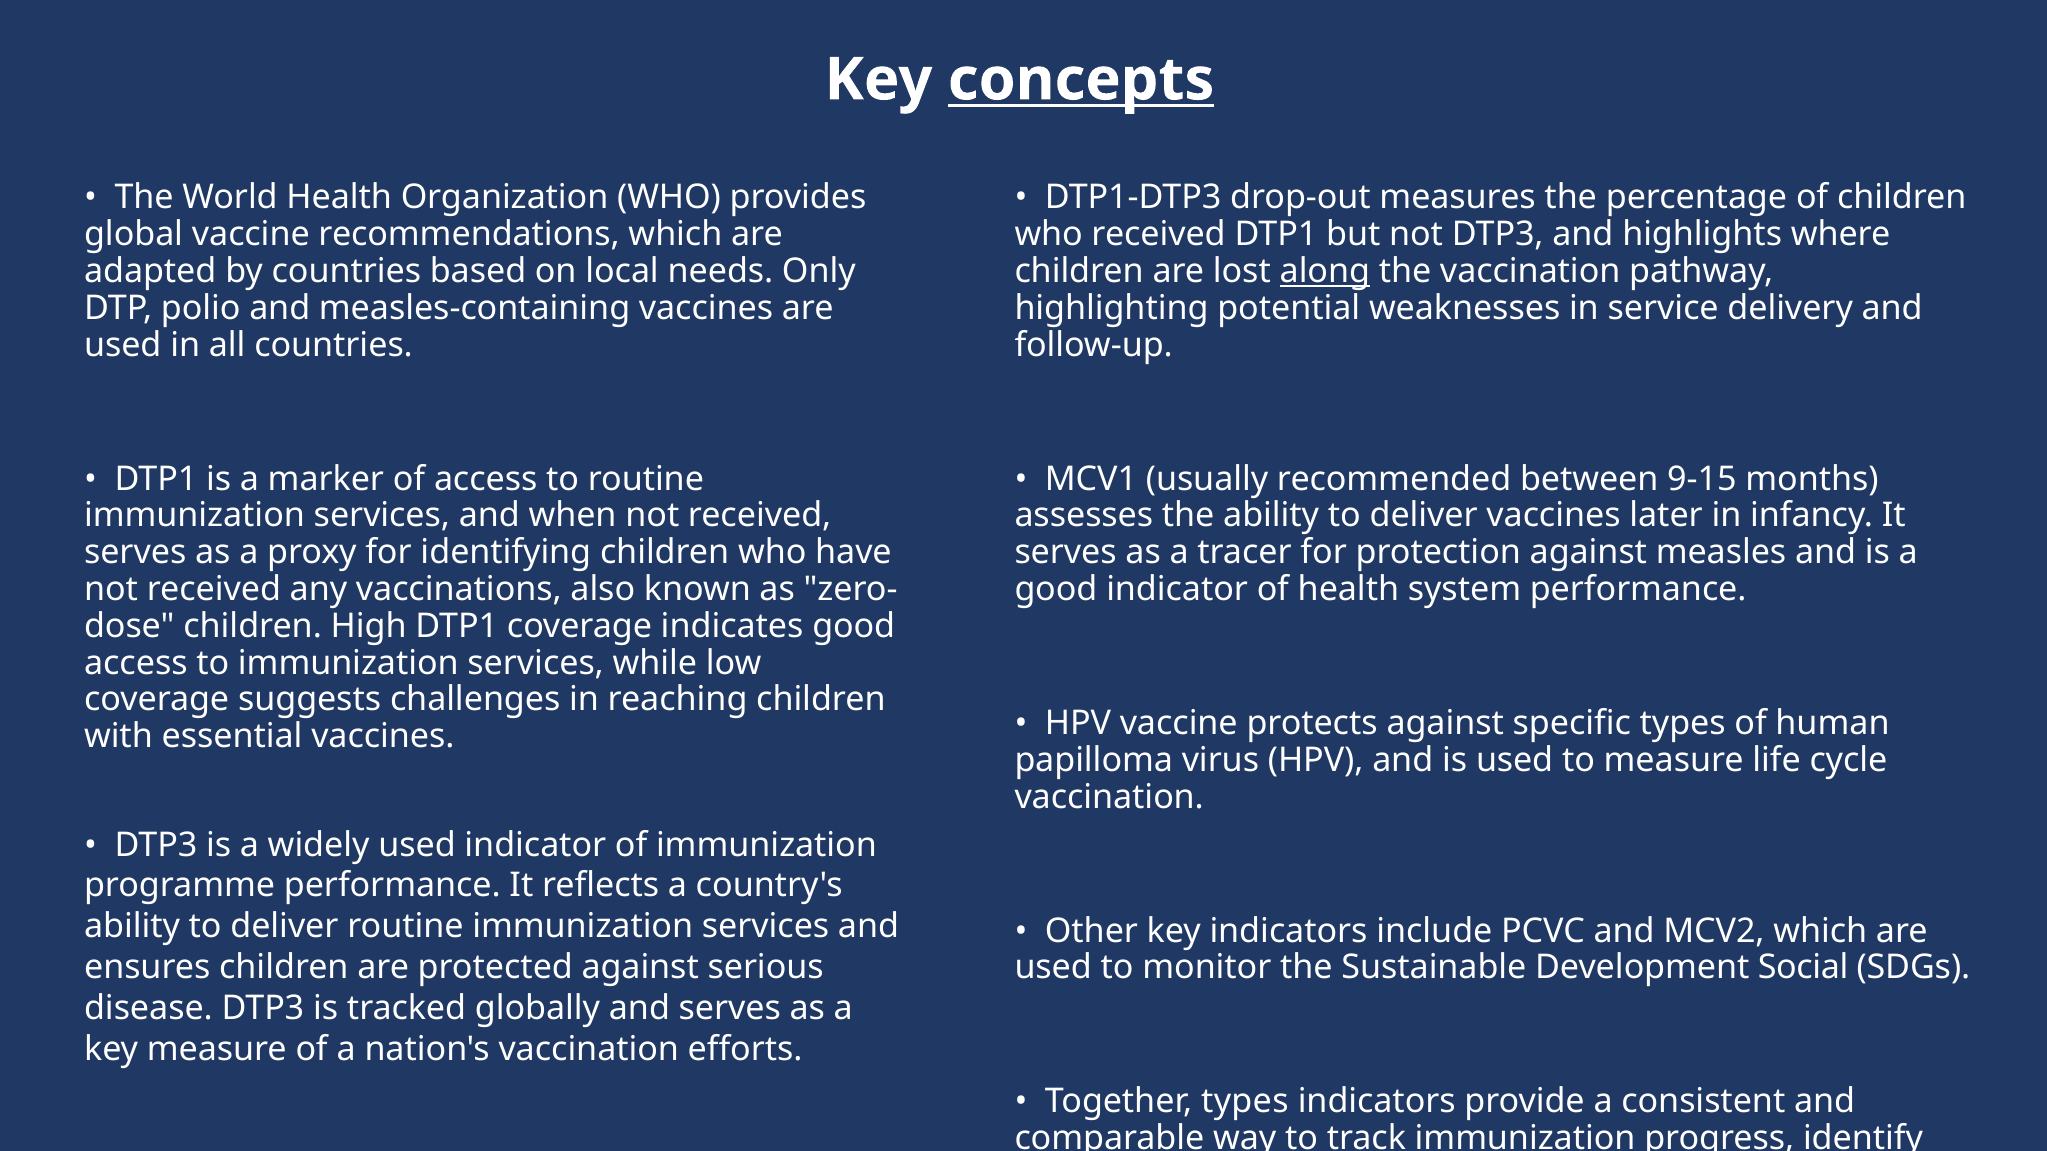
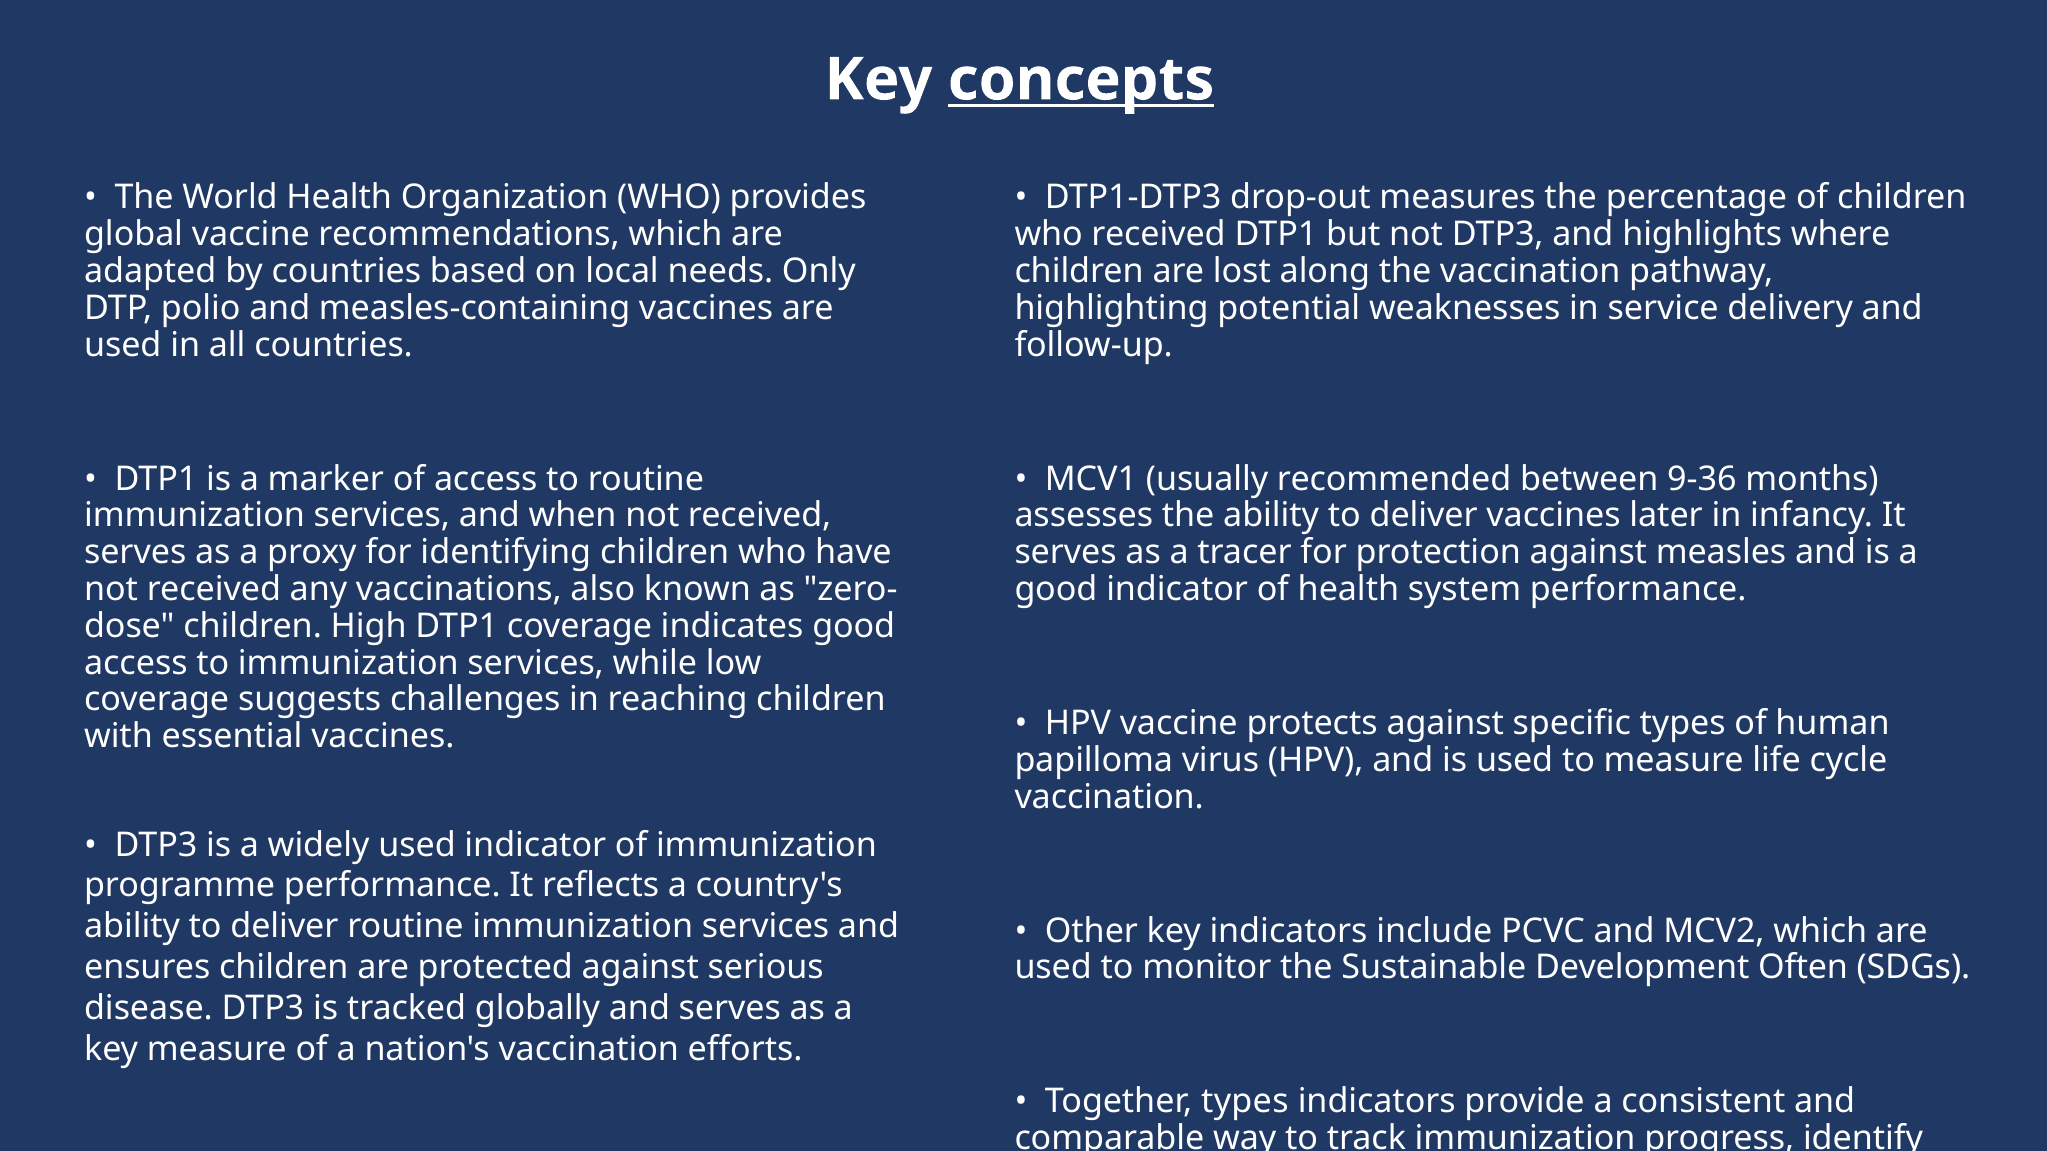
along underline: present -> none
9-15: 9-15 -> 9-36
Social: Social -> Often
